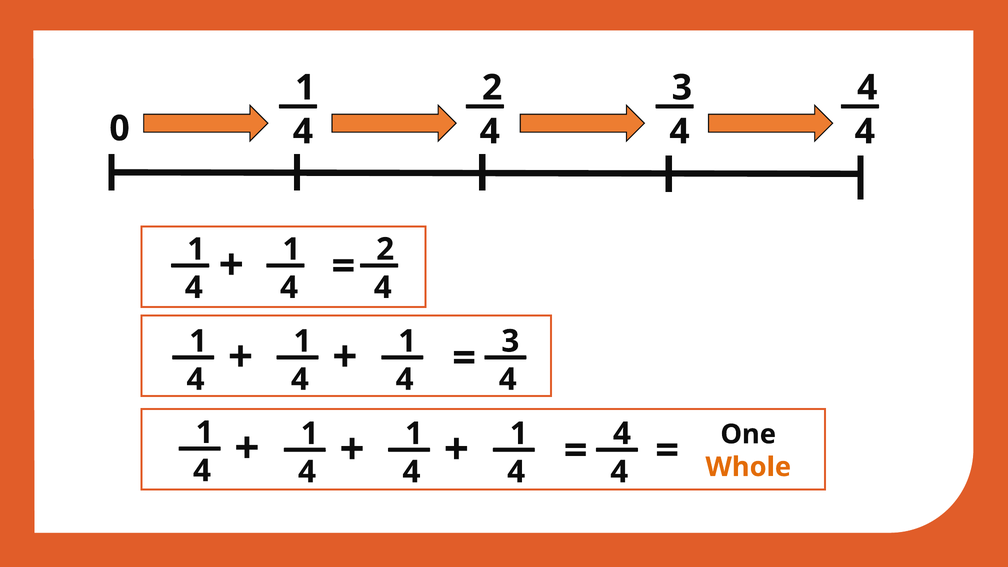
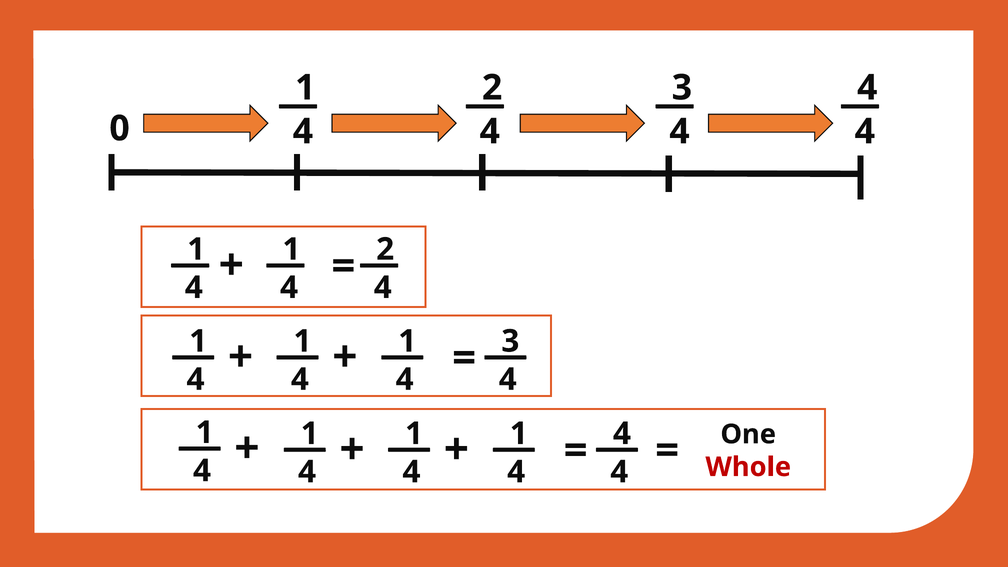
Whole colour: orange -> red
